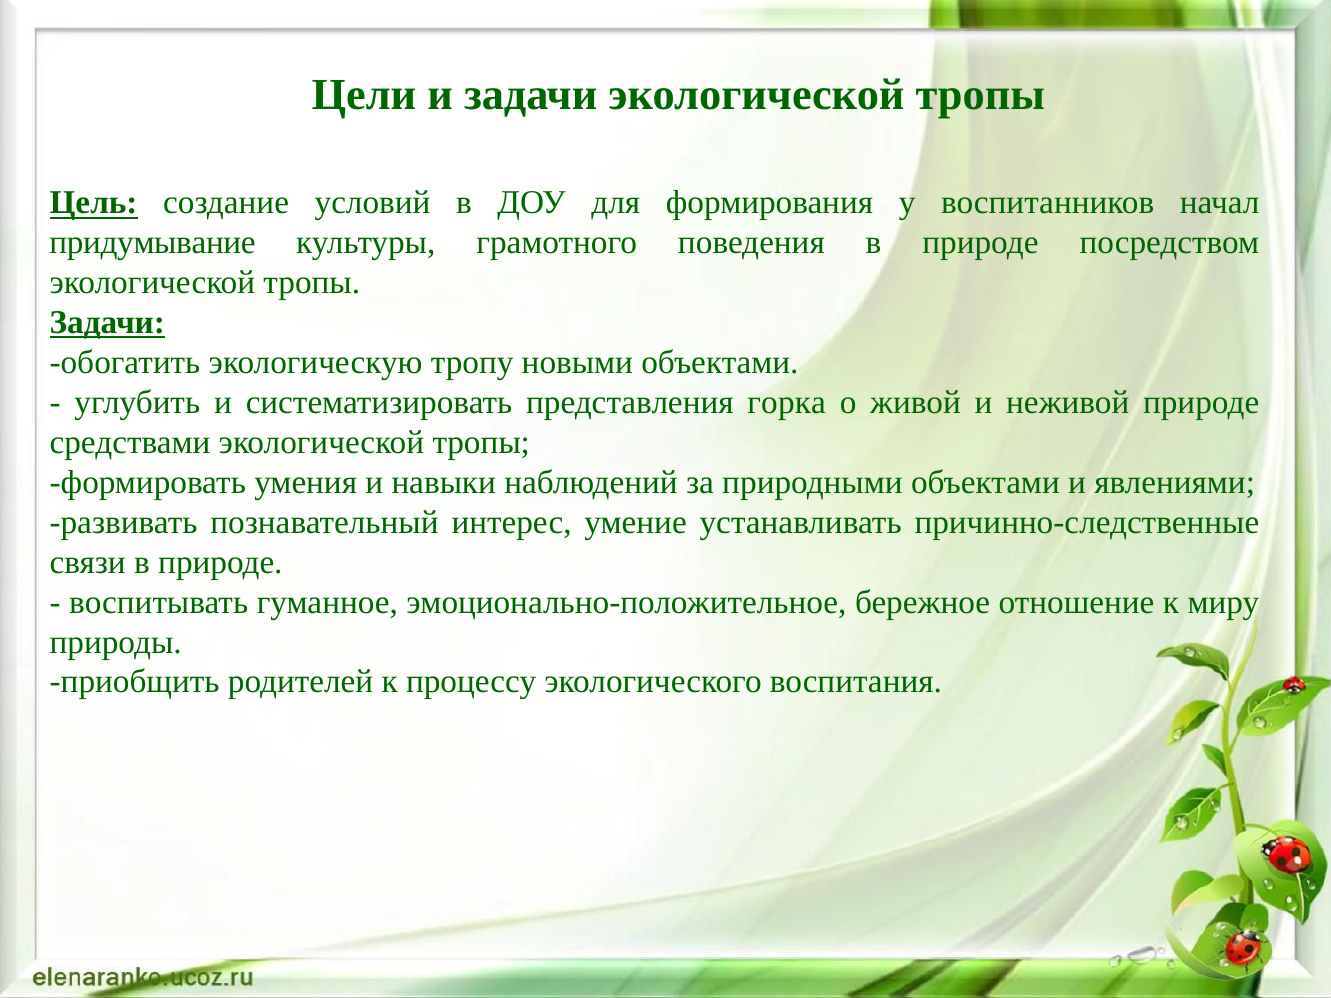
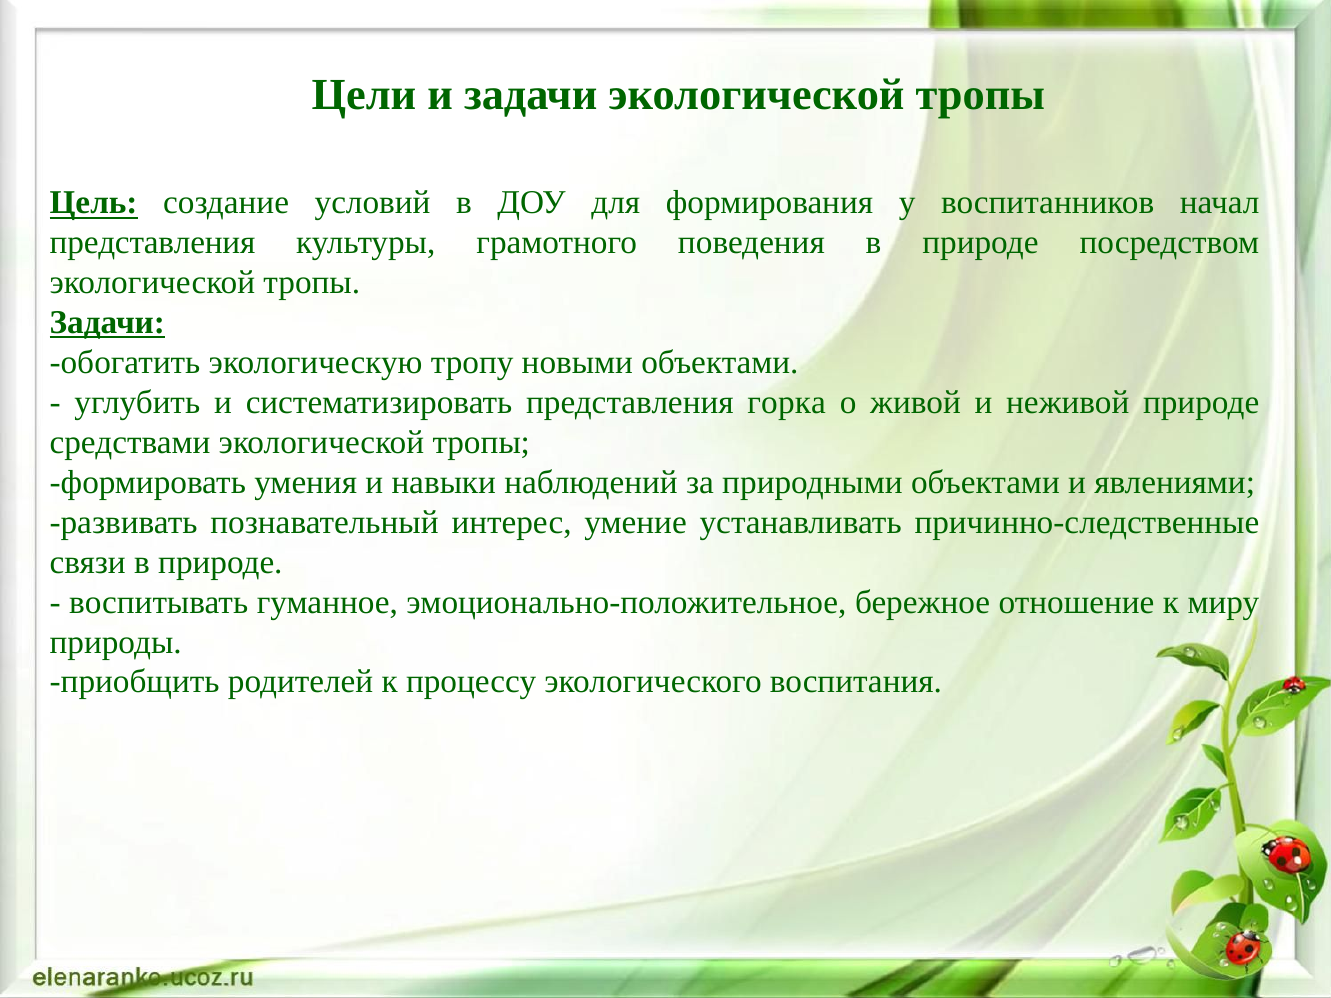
придумывание at (153, 243): придумывание -> представления
